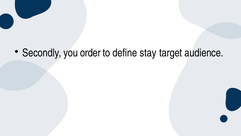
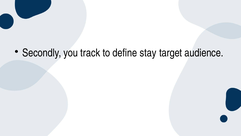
order: order -> track
